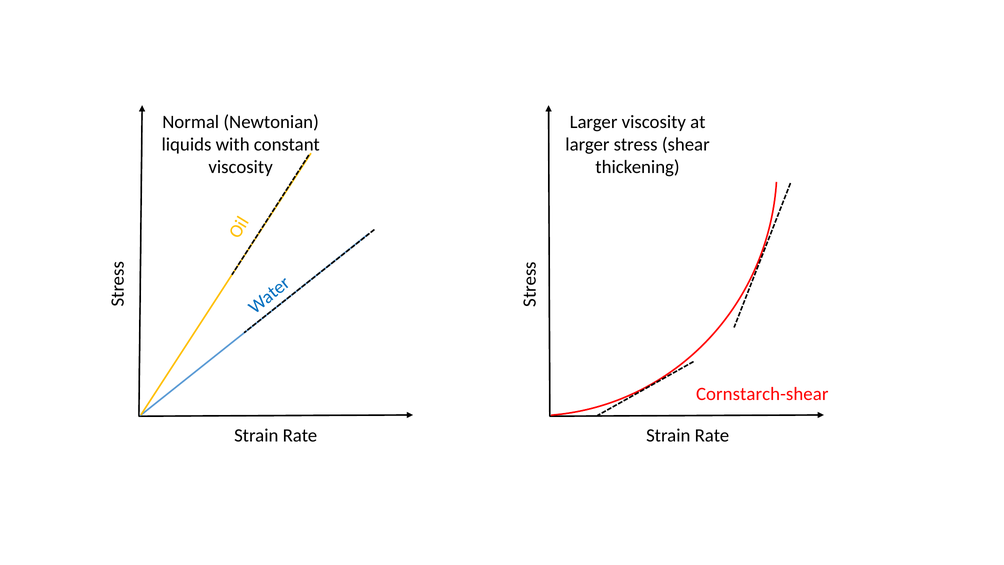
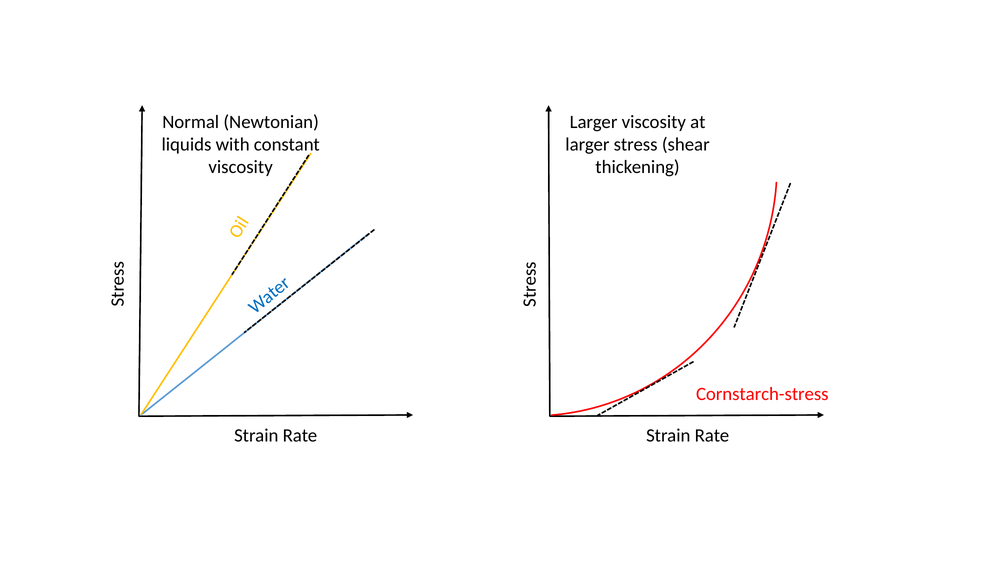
Cornstarch-shear: Cornstarch-shear -> Cornstarch-stress
